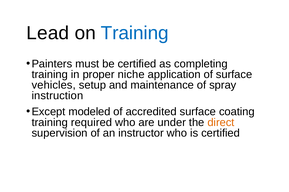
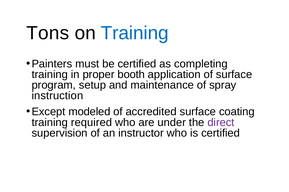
Lead: Lead -> Tons
niche: niche -> booth
vehicles: vehicles -> program
direct colour: orange -> purple
